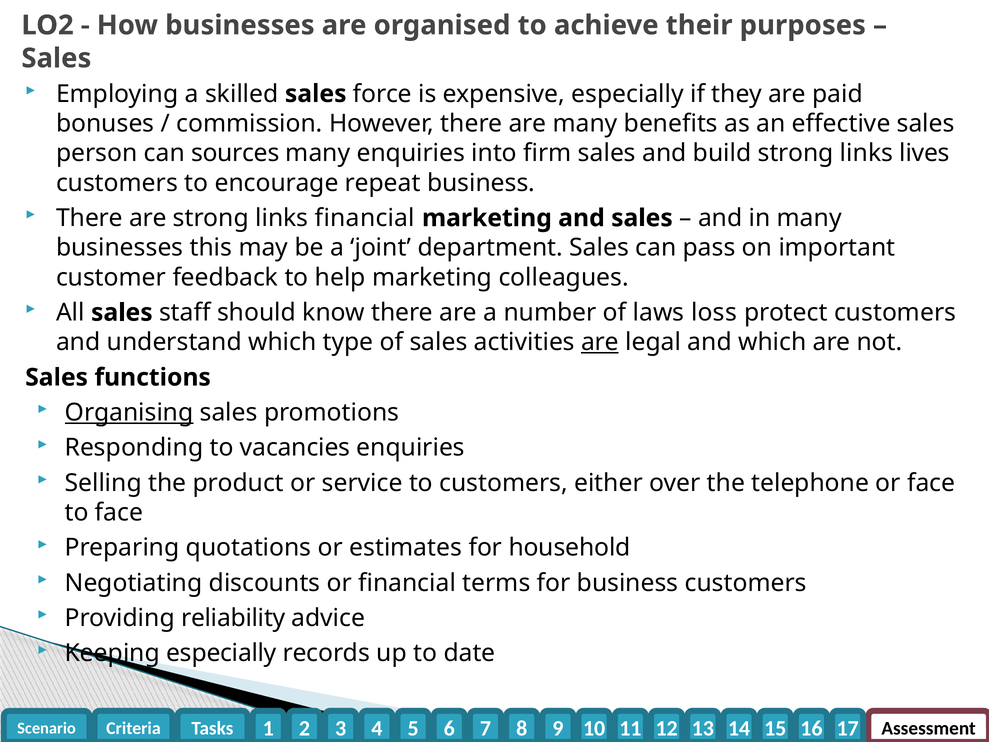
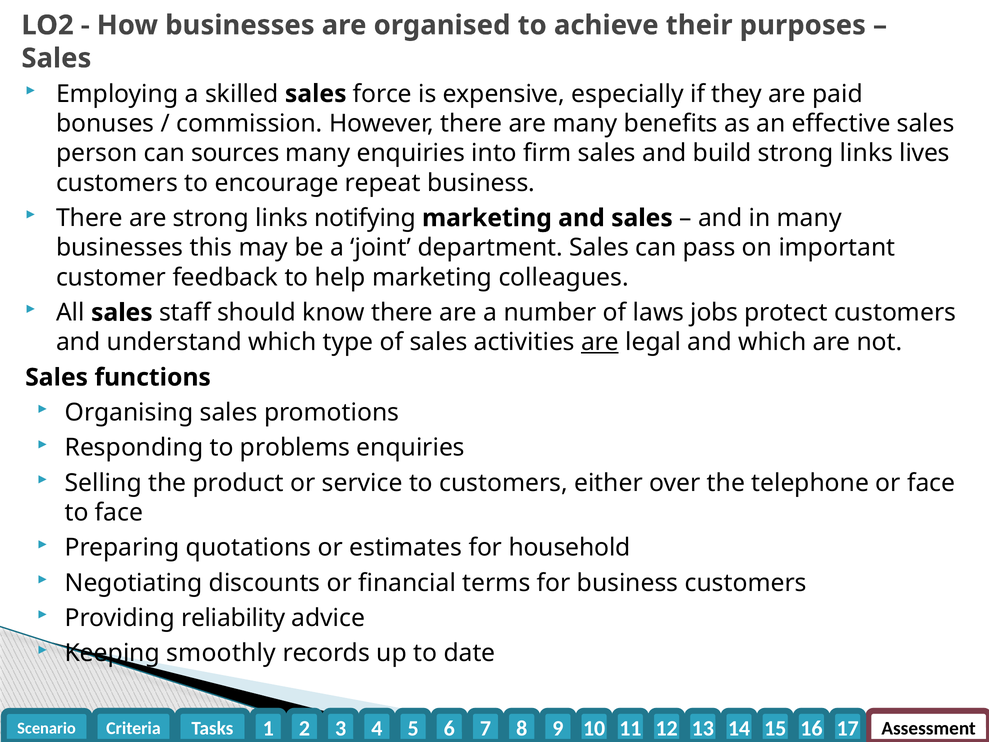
links financial: financial -> notifying
loss: loss -> jobs
Organising underline: present -> none
vacancies: vacancies -> problems
Keeping especially: especially -> smoothly
